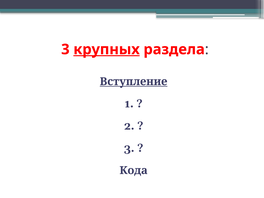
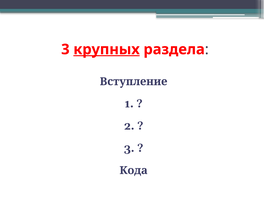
Вступление underline: present -> none
